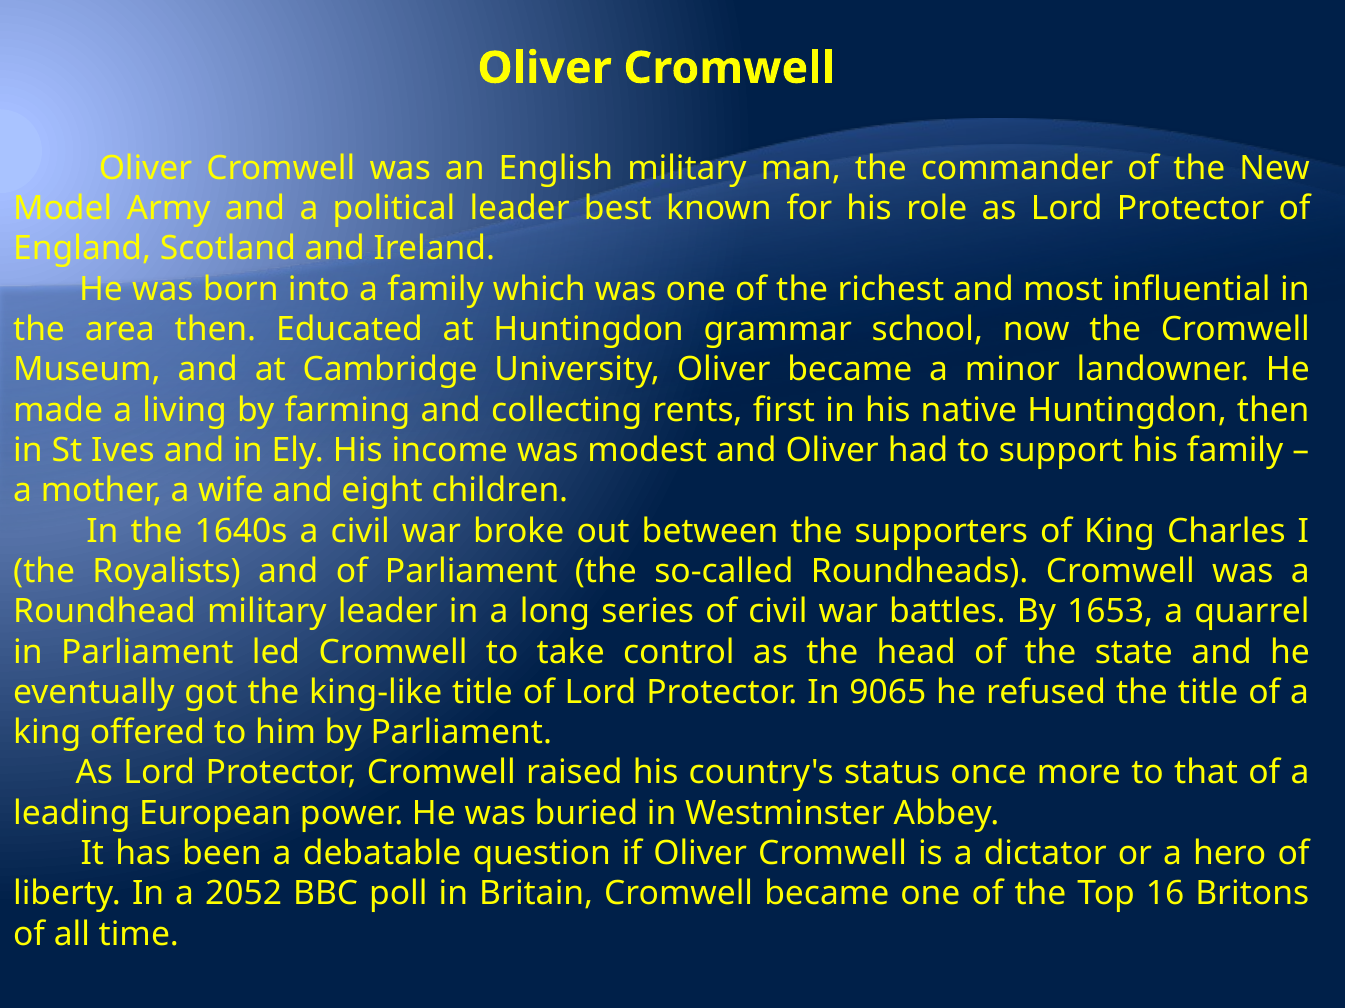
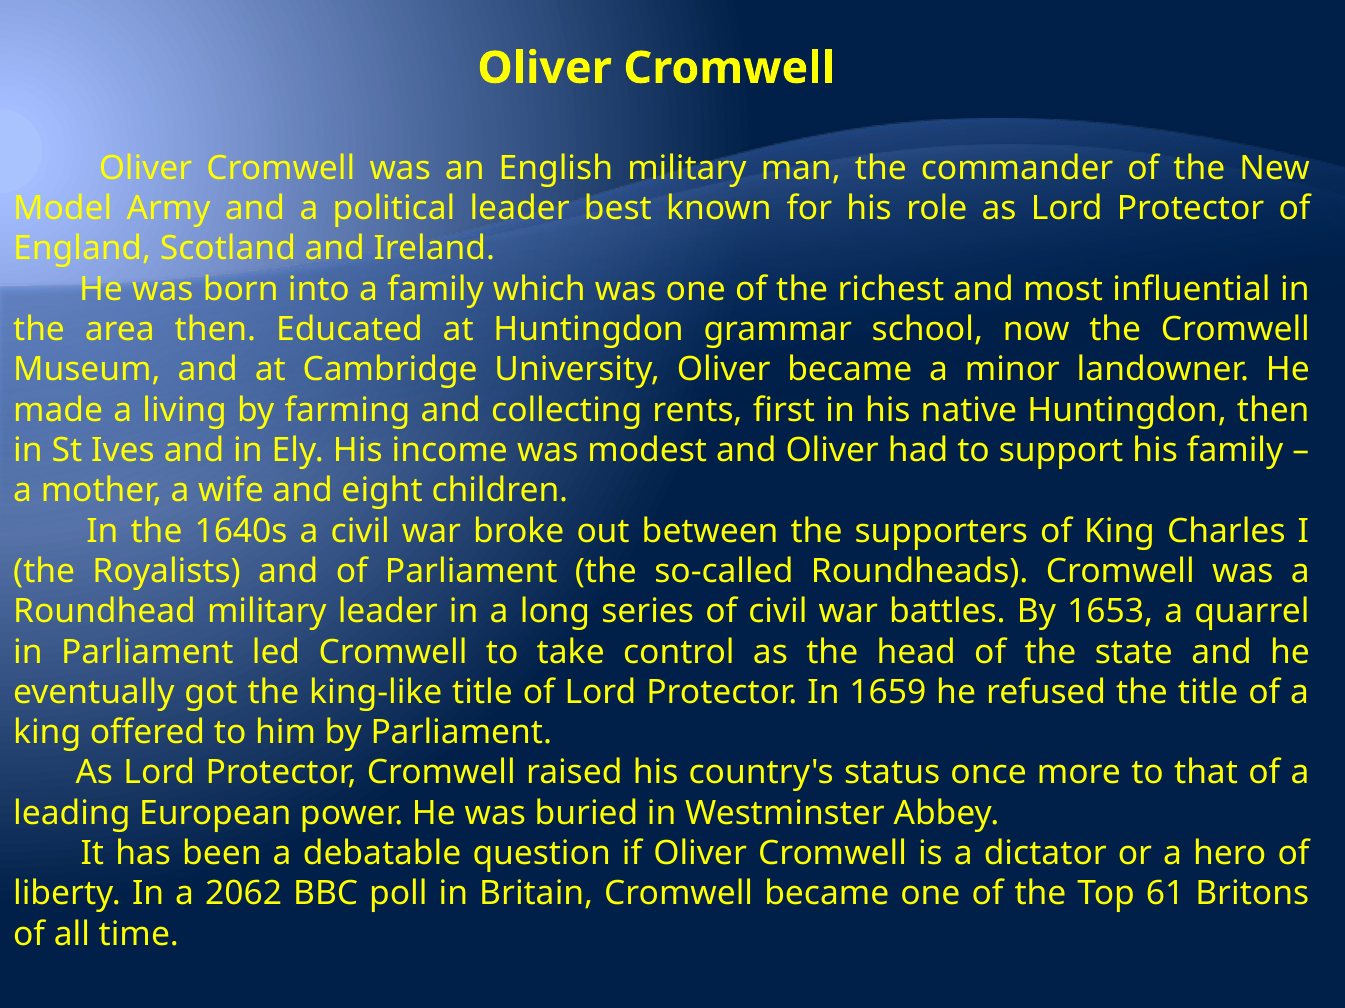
9065: 9065 -> 1659
2052: 2052 -> 2062
16: 16 -> 61
